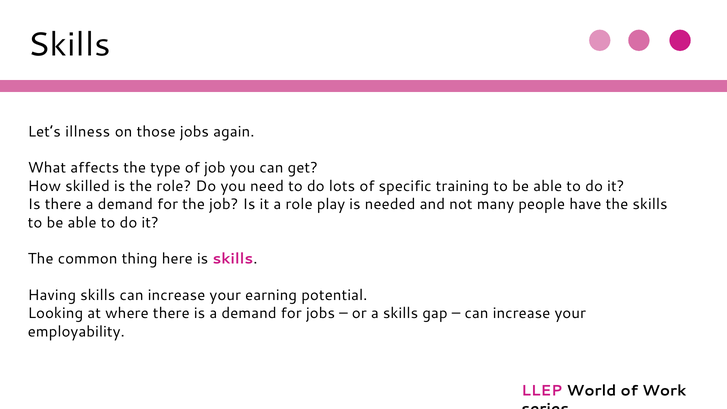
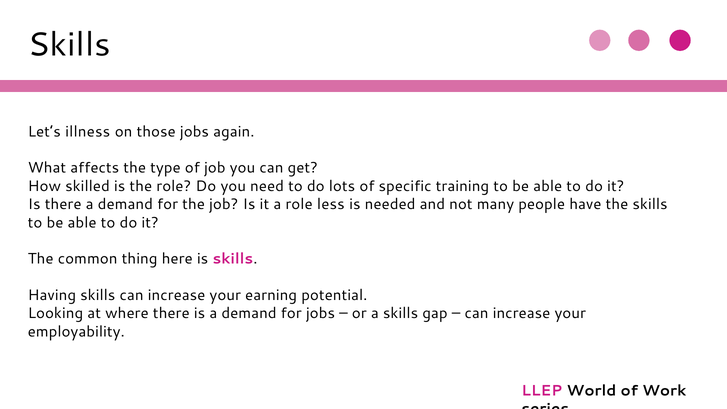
play: play -> less
